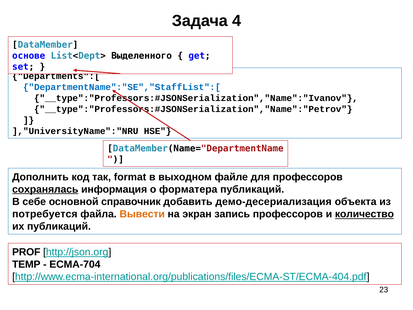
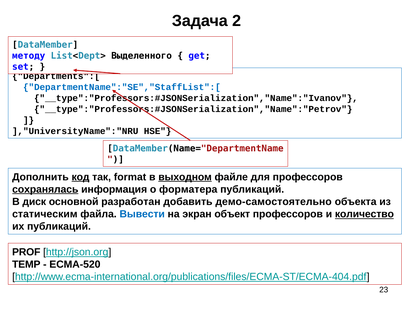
4: 4 -> 2
основе: основе -> методу
код underline: none -> present
выходном underline: none -> present
себе: себе -> диск
справочник: справочник -> разработан
демо-десериализация: демо-десериализация -> демо-самостоятельно
потребуется: потребуется -> статическим
Вывести colour: orange -> blue
запись: запись -> объект
ECMA-704: ECMA-704 -> ECMA-520
